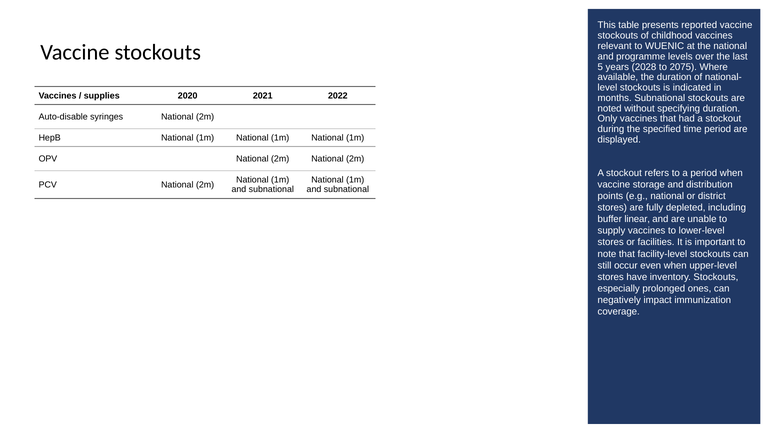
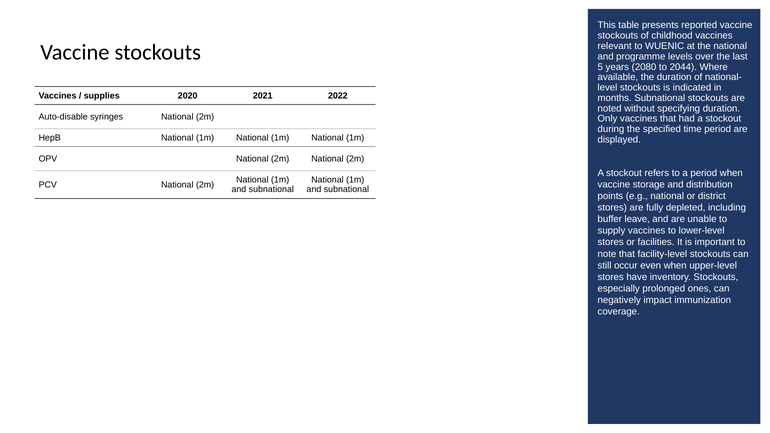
2028: 2028 -> 2080
2075: 2075 -> 2044
linear: linear -> leave
